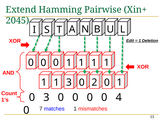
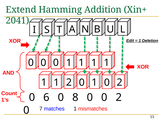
Pairwise: Pairwise -> Addition
2045: 2045 -> 2041
1 3: 3 -> 2
2 at (94, 82): 2 -> 1
1 at (120, 82): 1 -> 2
0 3: 3 -> 6
0 at (75, 97): 0 -> 8
0 0 4: 4 -> 2
